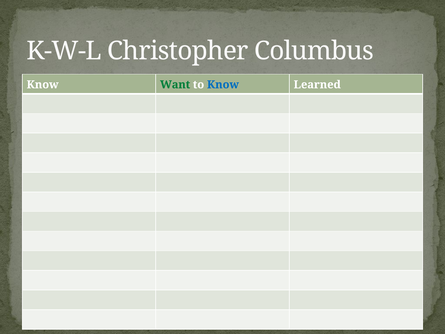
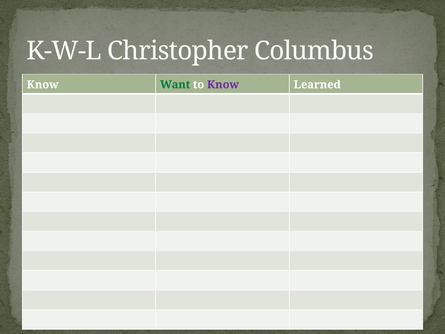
Know at (223, 85) colour: blue -> purple
